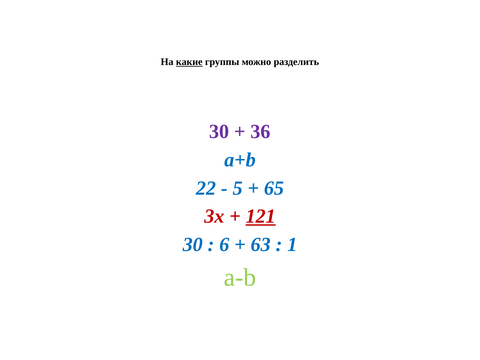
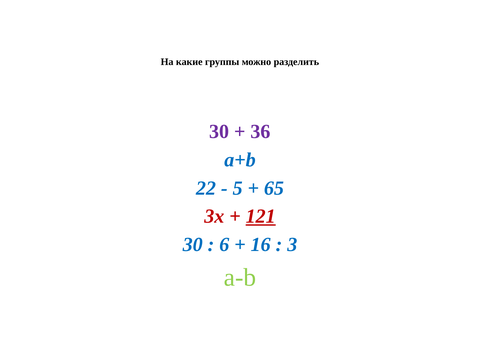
какие underline: present -> none
63: 63 -> 16
1: 1 -> 3
